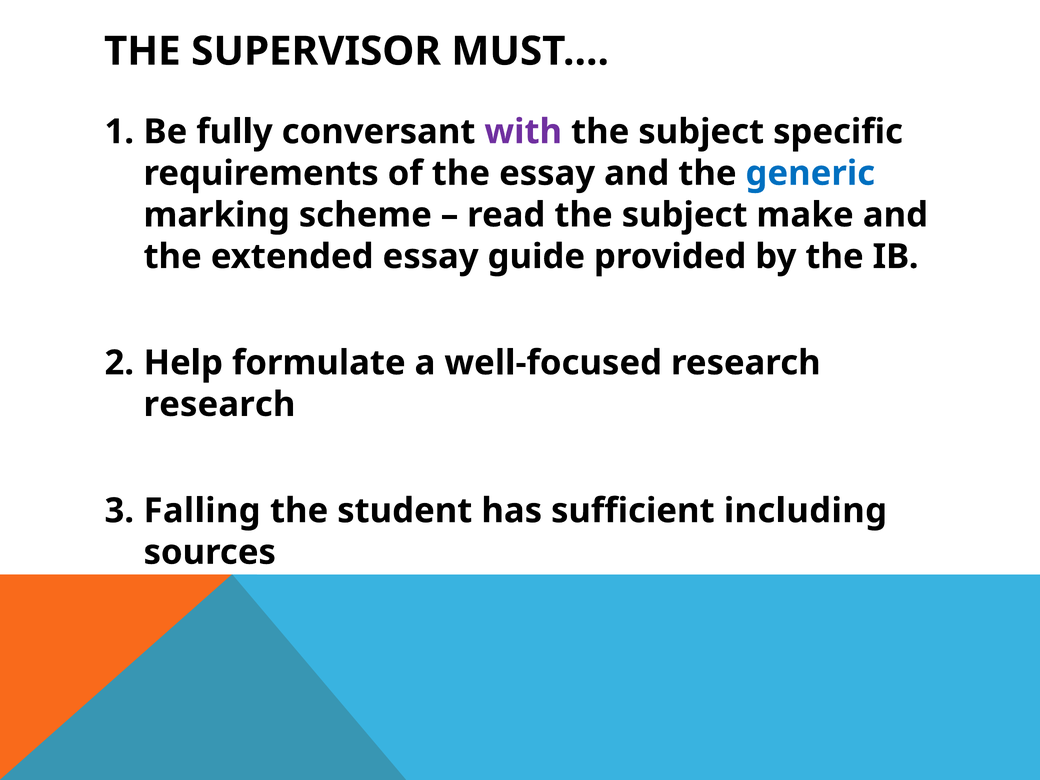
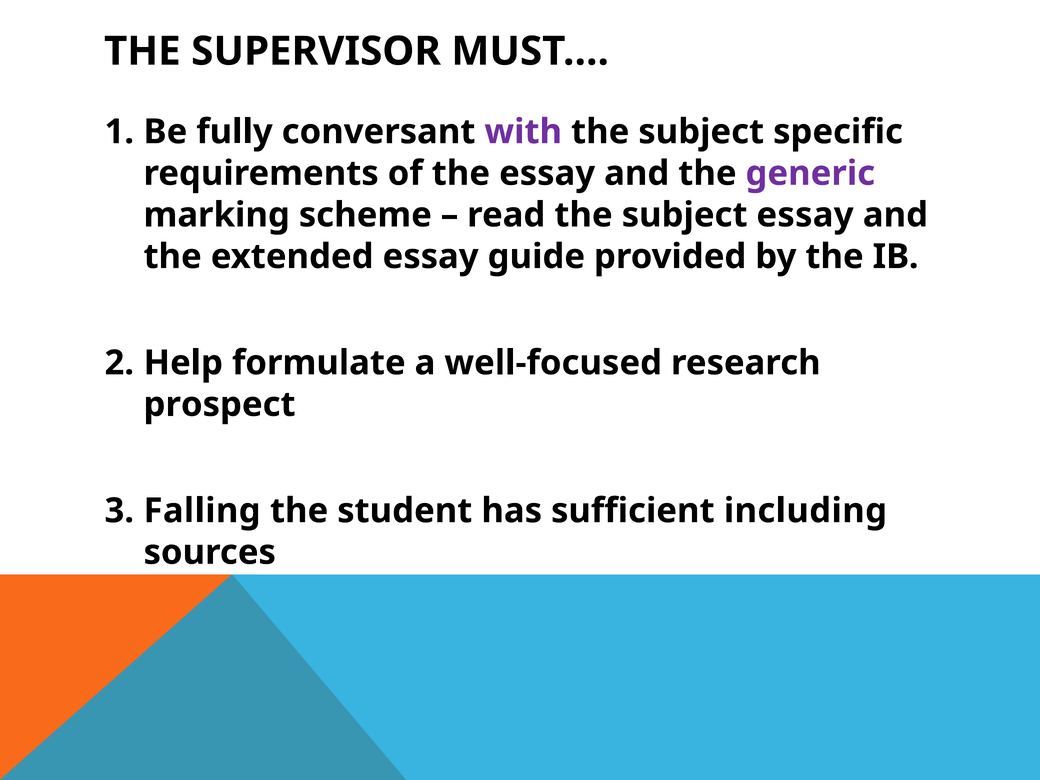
generic colour: blue -> purple
subject make: make -> essay
research at (219, 404): research -> prospect
